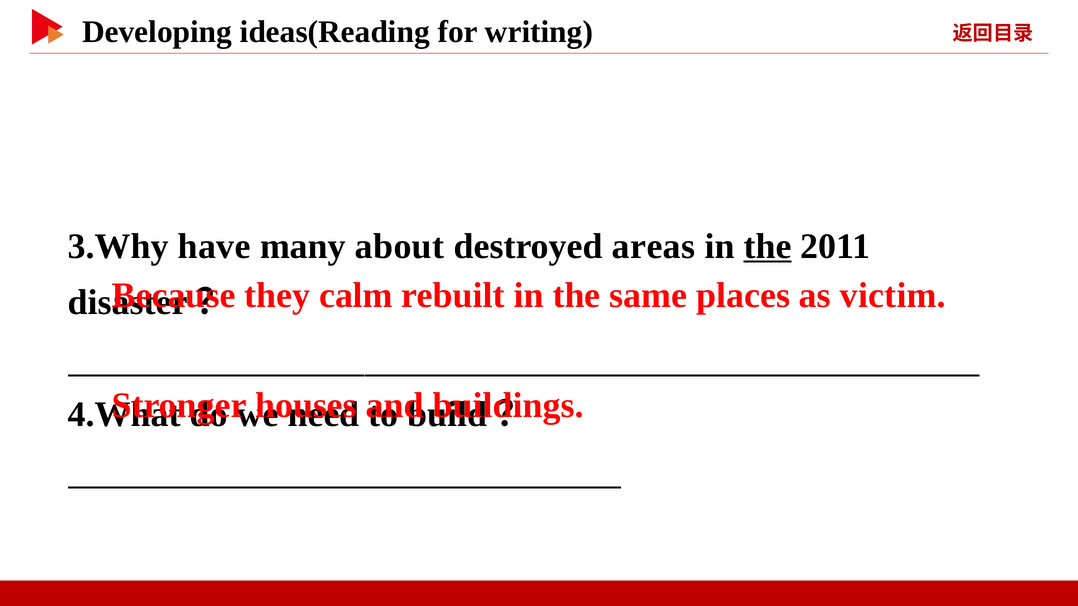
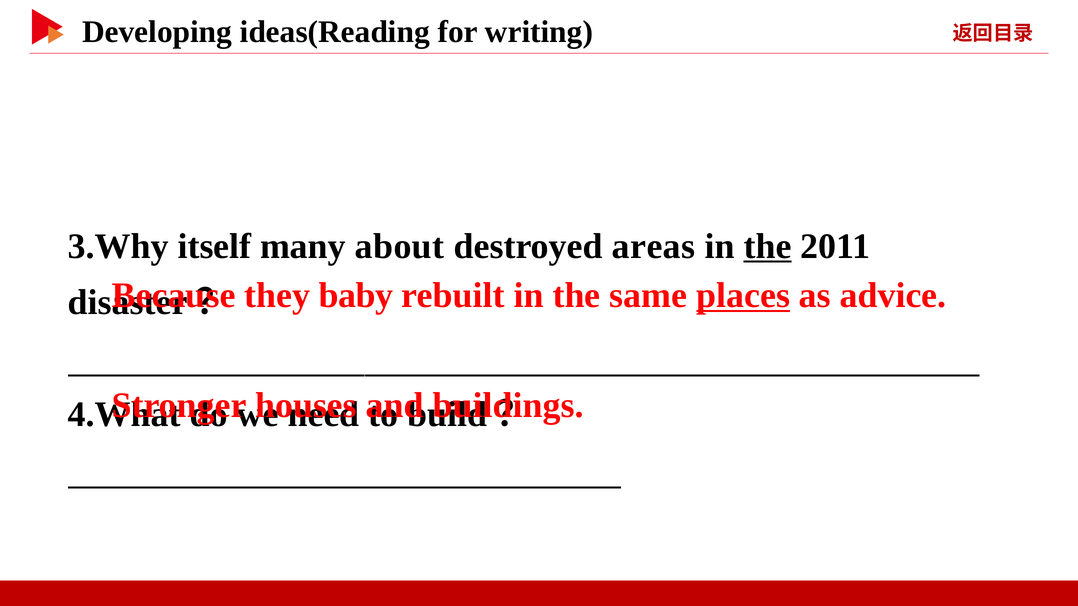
have: have -> itself
calm: calm -> baby
places underline: none -> present
victim: victim -> advice
